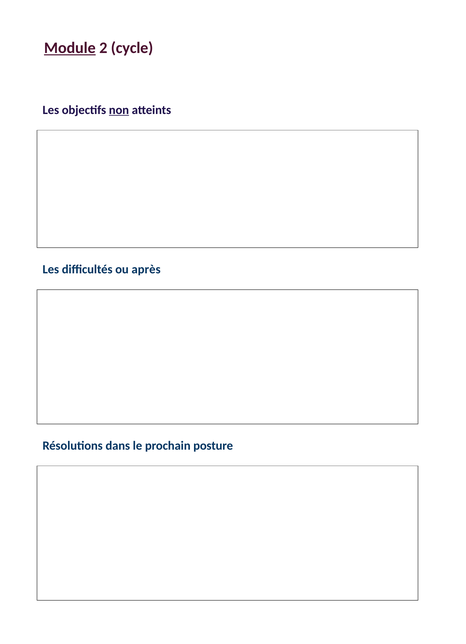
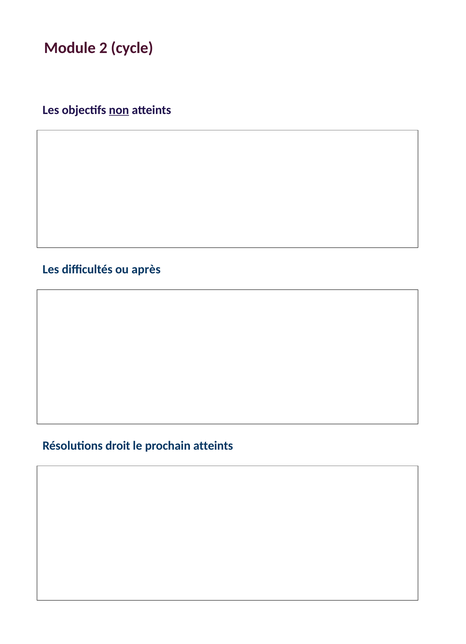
Module underline: present -> none
dans: dans -> droit
prochain posture: posture -> atteints
